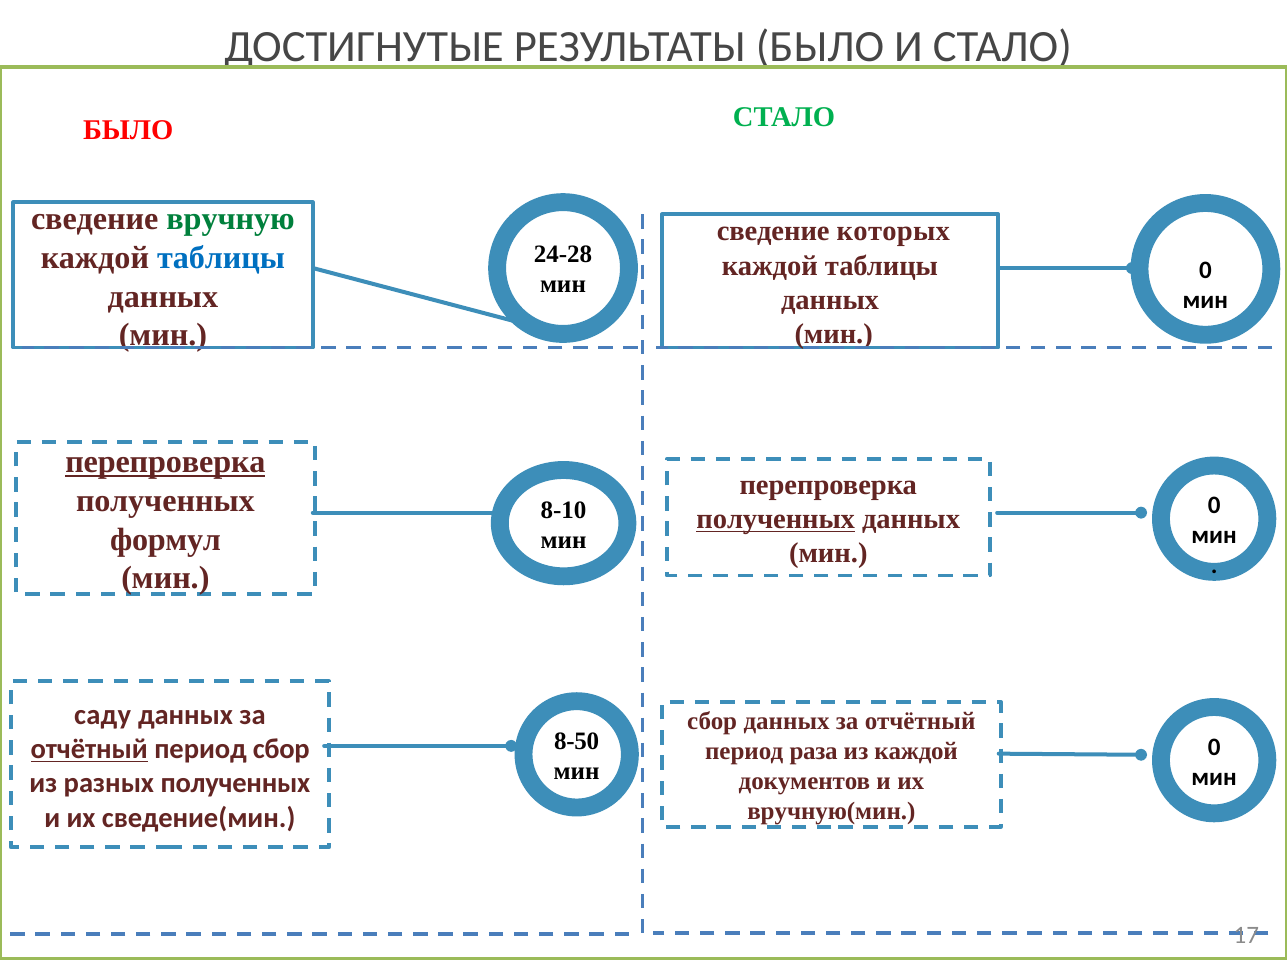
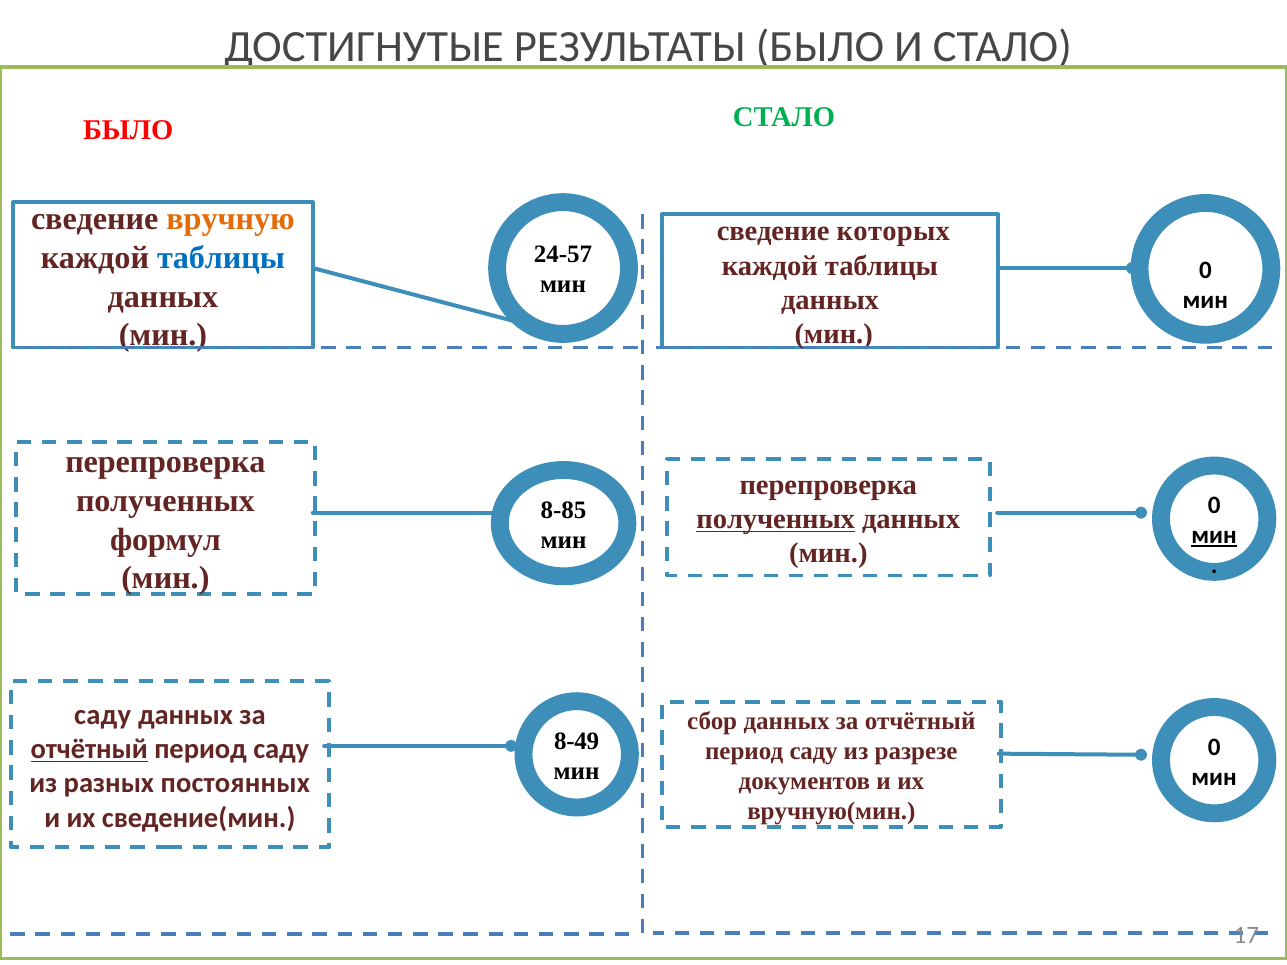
вручную colour: green -> orange
24-28: 24-28 -> 24-57
перепроверка at (165, 462) underline: present -> none
8-10: 8-10 -> 8-85
мин at (1214, 536) underline: none -> present
8-50: 8-50 -> 8-49
сбор at (281, 749): сбор -> саду
раза at (814, 751): раза -> саду
из каждой: каждой -> разрезе
разных полученных: полученных -> постоянных
